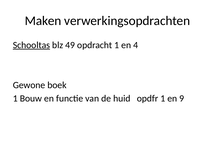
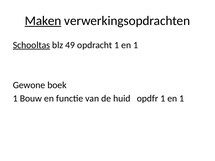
Maken underline: none -> present
opdracht 1 en 4: 4 -> 1
opdfr 1 en 9: 9 -> 1
